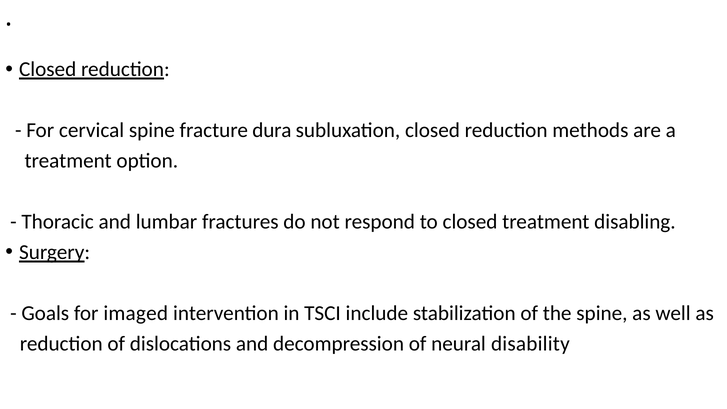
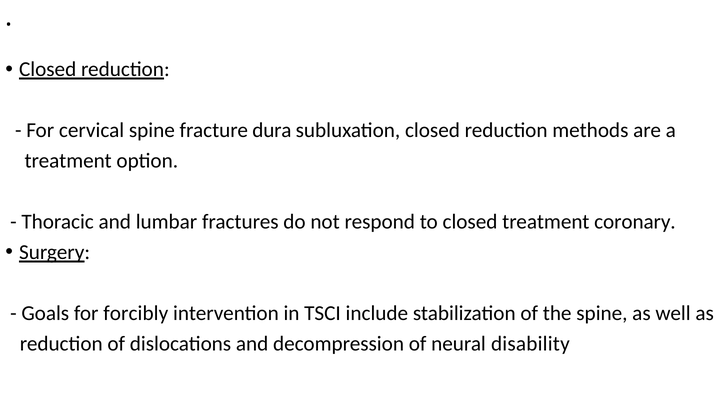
disabling: disabling -> coronary
imaged: imaged -> forcibly
